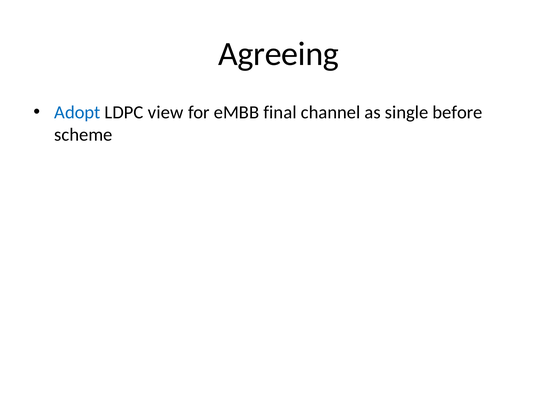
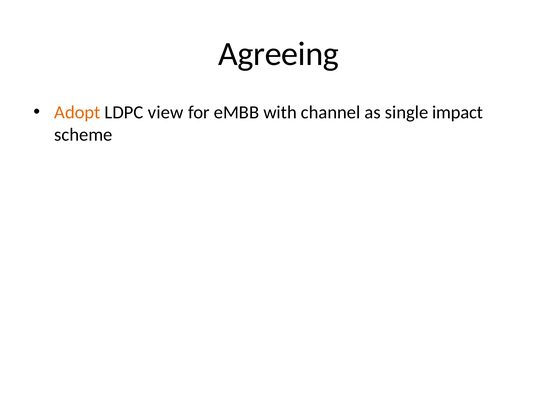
Adopt colour: blue -> orange
final: final -> with
before: before -> impact
